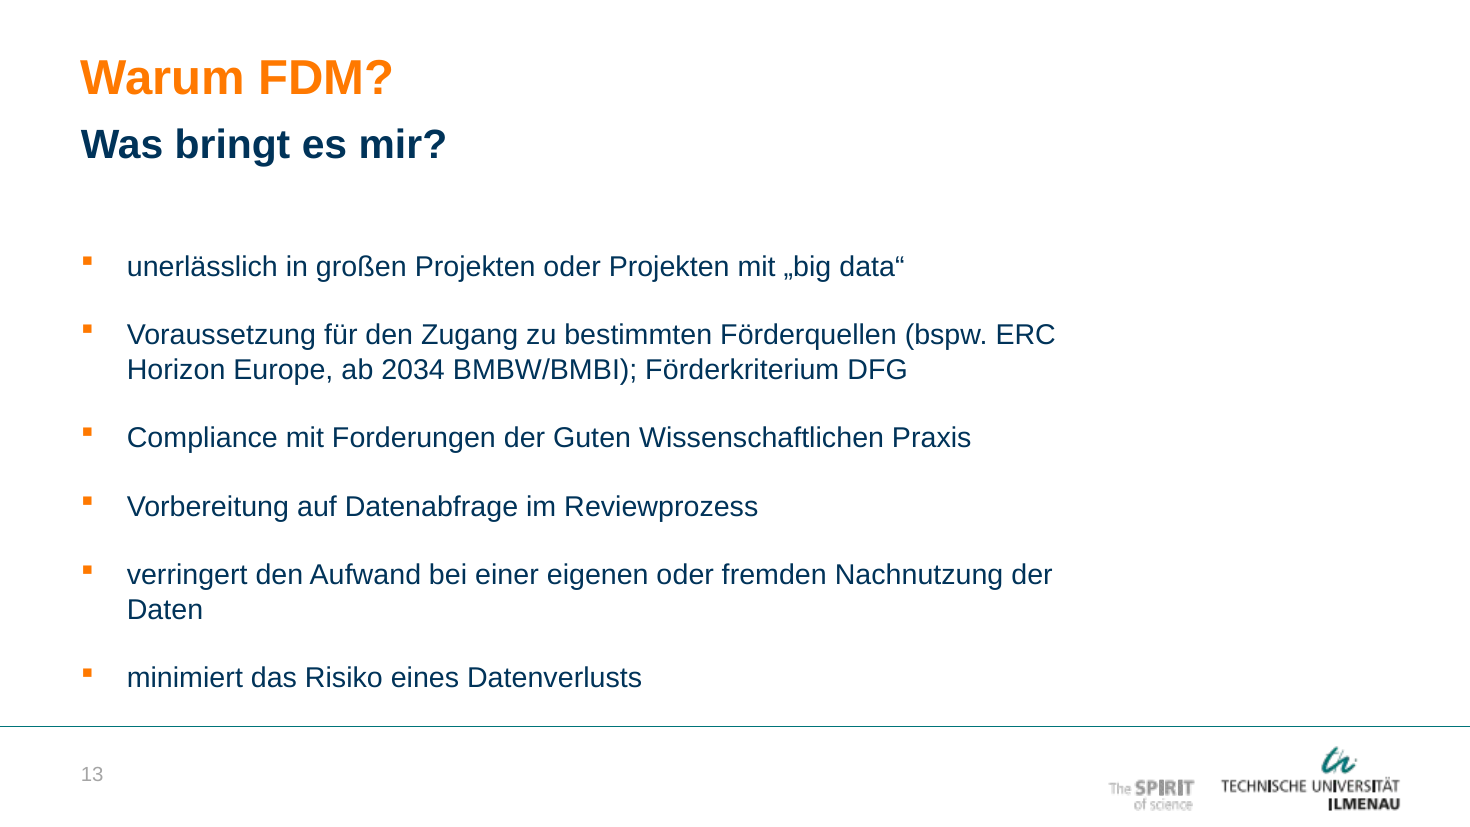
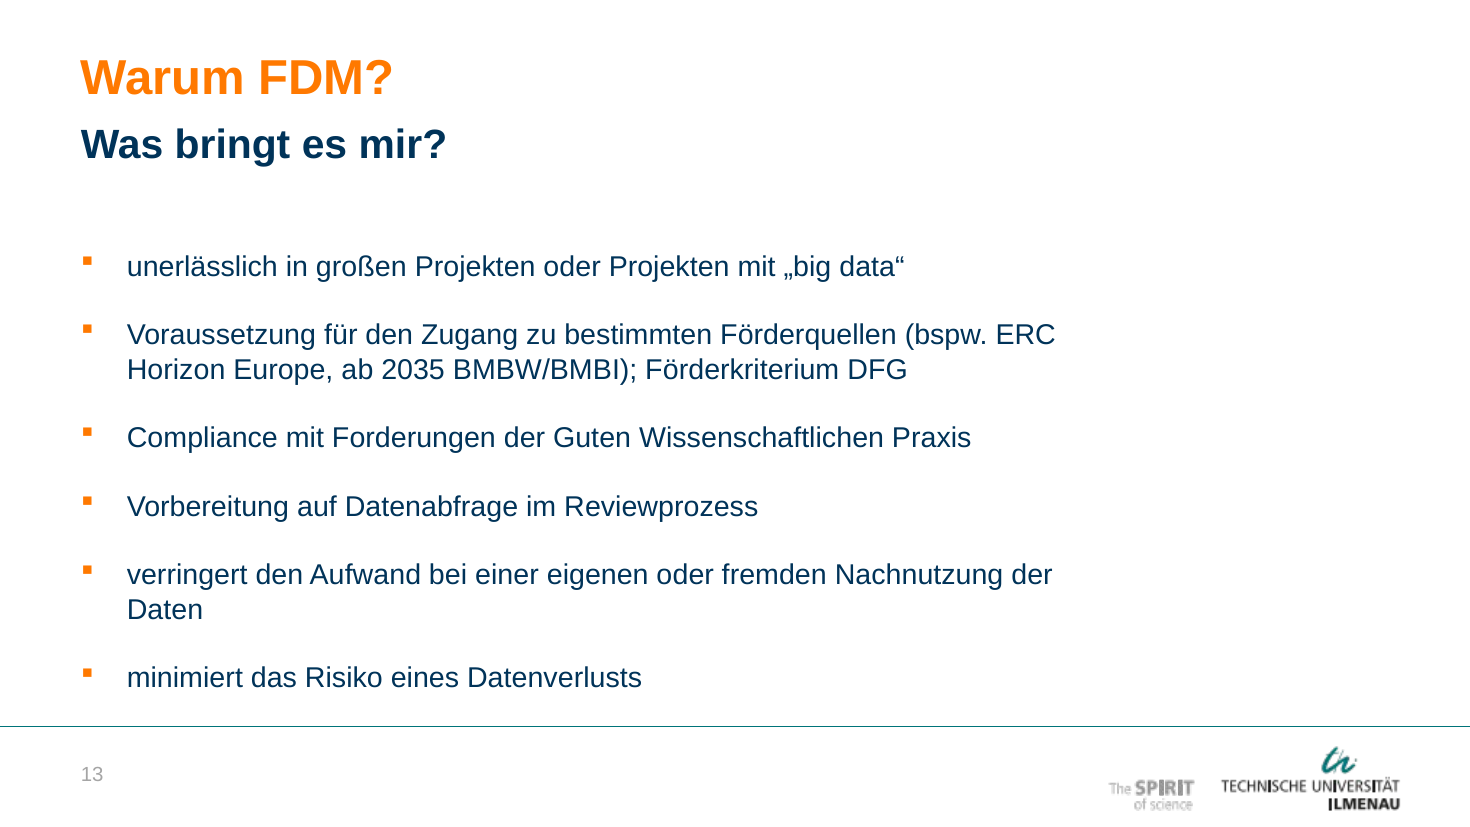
2034: 2034 -> 2035
